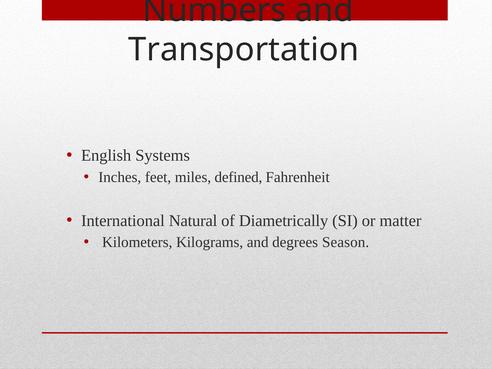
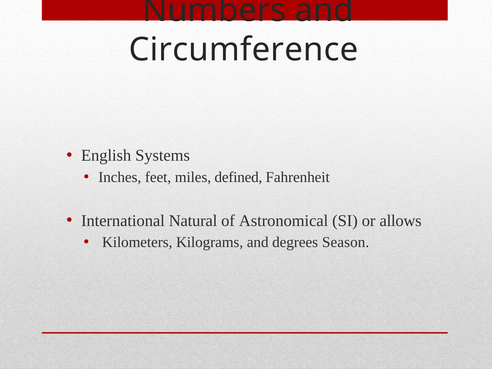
Transportation: Transportation -> Circumference
Diametrically: Diametrically -> Astronomical
matter: matter -> allows
